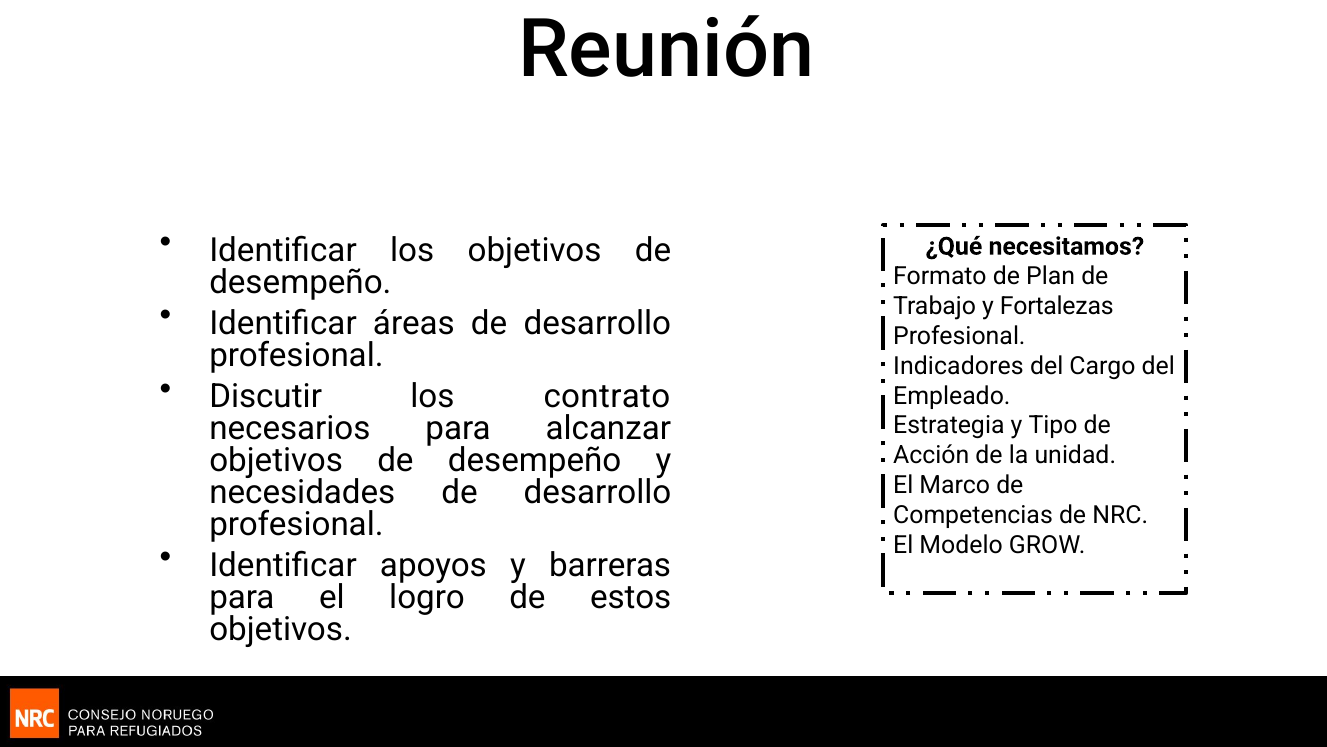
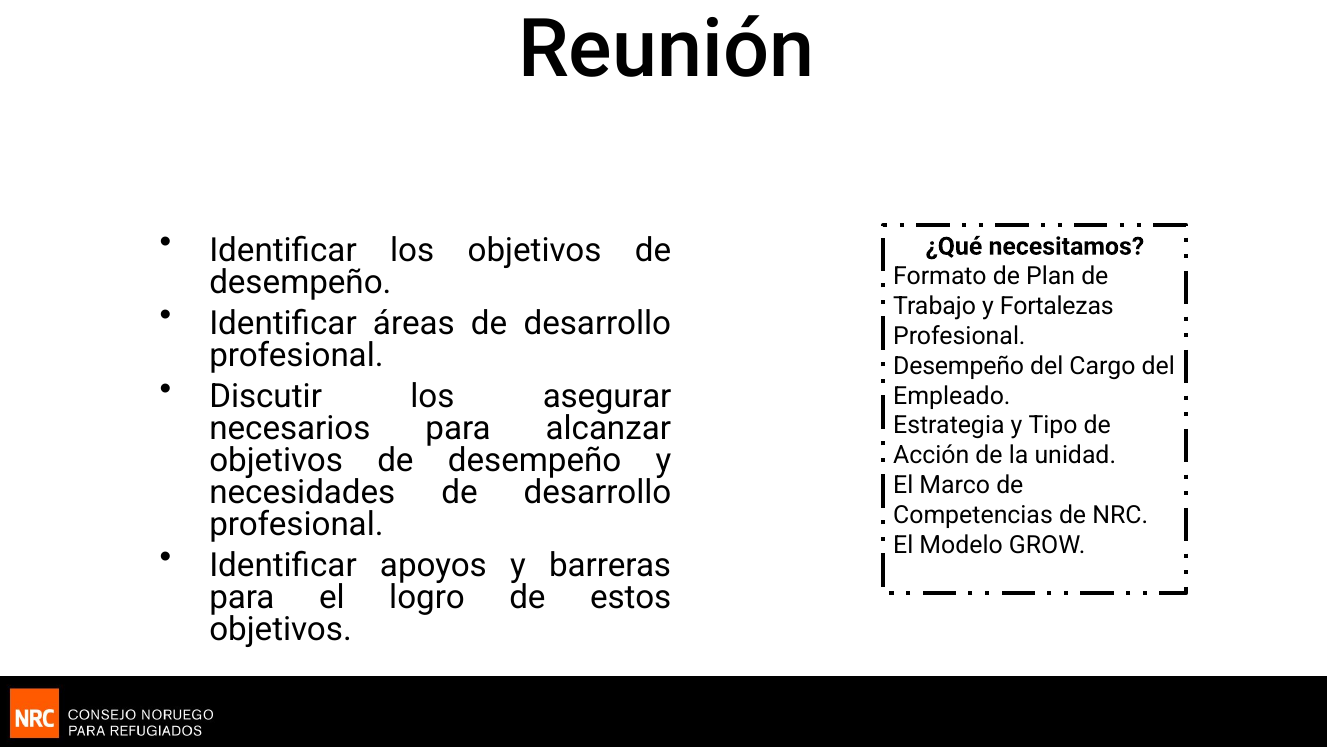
Indicadores at (958, 366): Indicadores -> Desempeño
contrato: contrato -> asegurar
